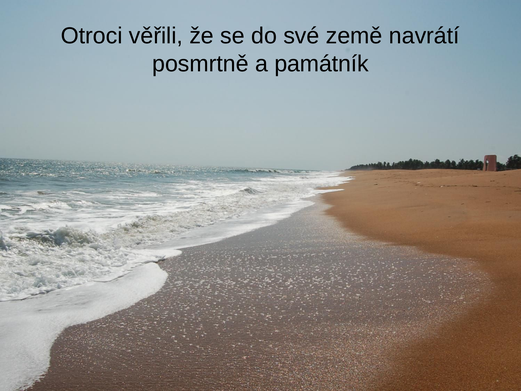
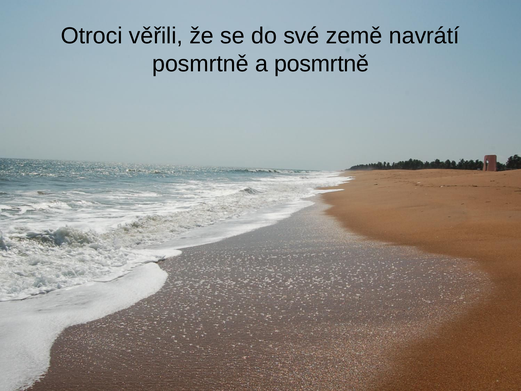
a památník: památník -> posmrtně
